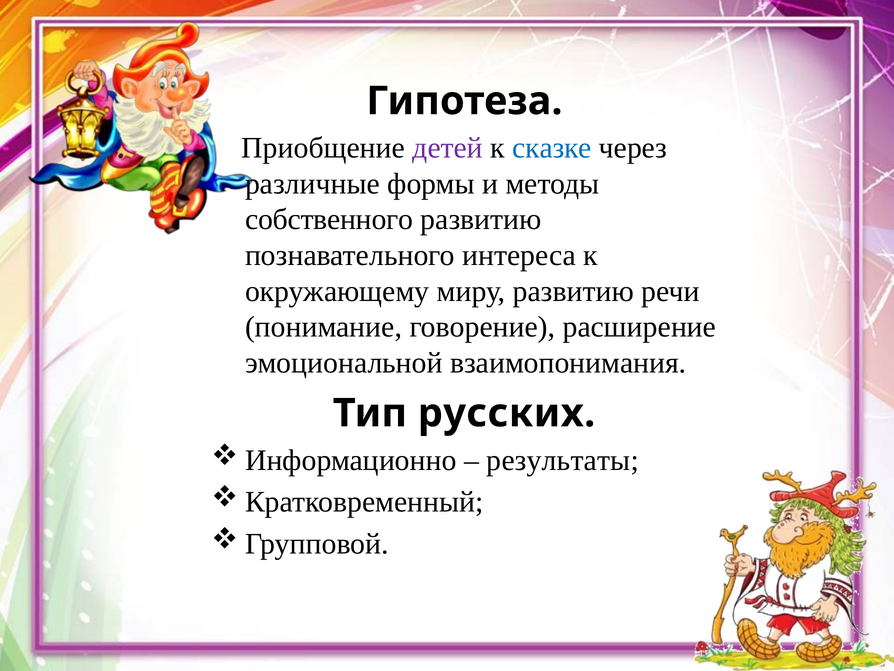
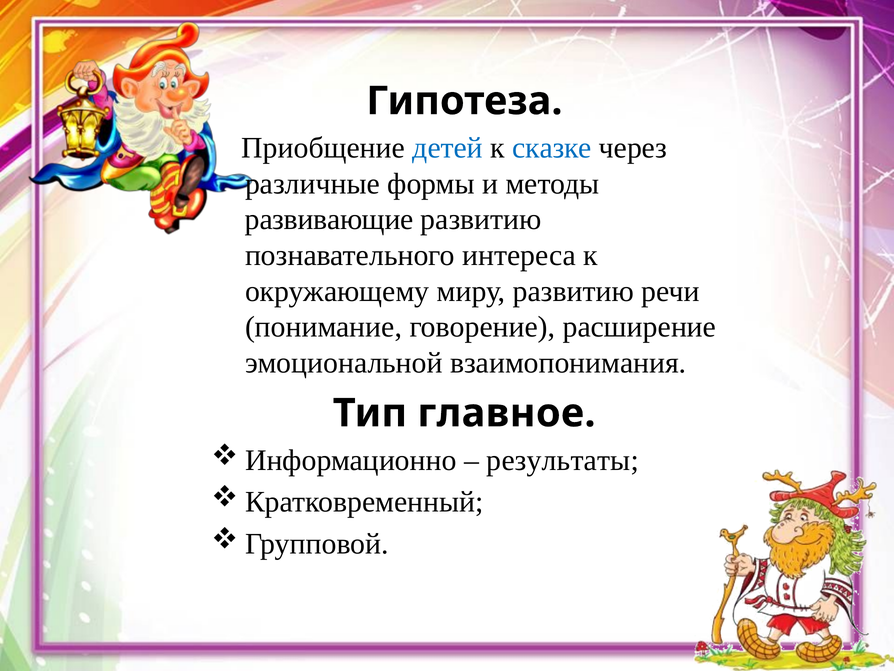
детей colour: purple -> blue
собственного: собственного -> развивающие
русских: русских -> главное
